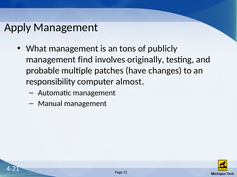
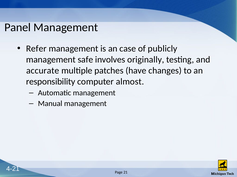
Apply: Apply -> Panel
What: What -> Refer
tons: tons -> case
find: find -> safe
probable: probable -> accurate
